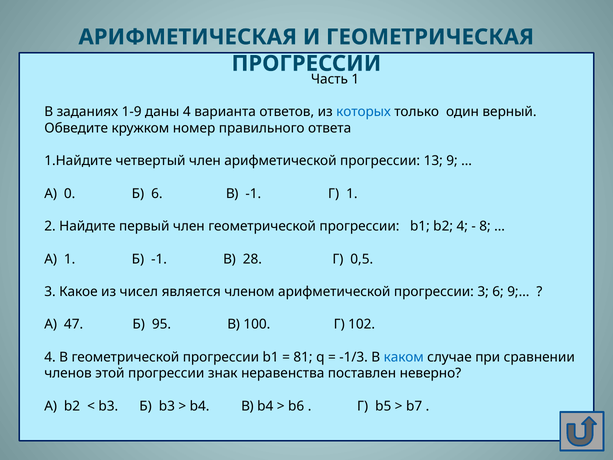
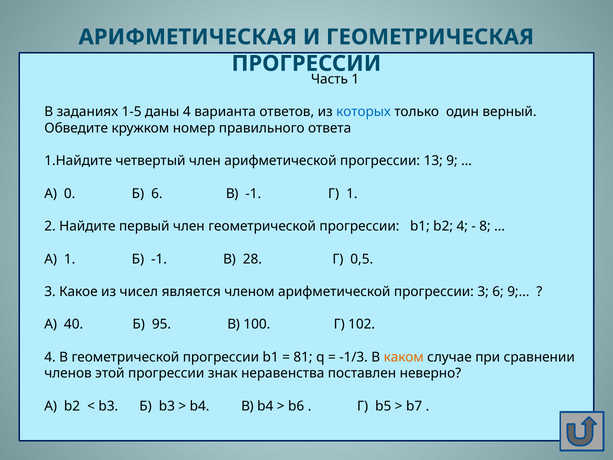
1-9: 1-9 -> 1-5
47: 47 -> 40
каком colour: blue -> orange
